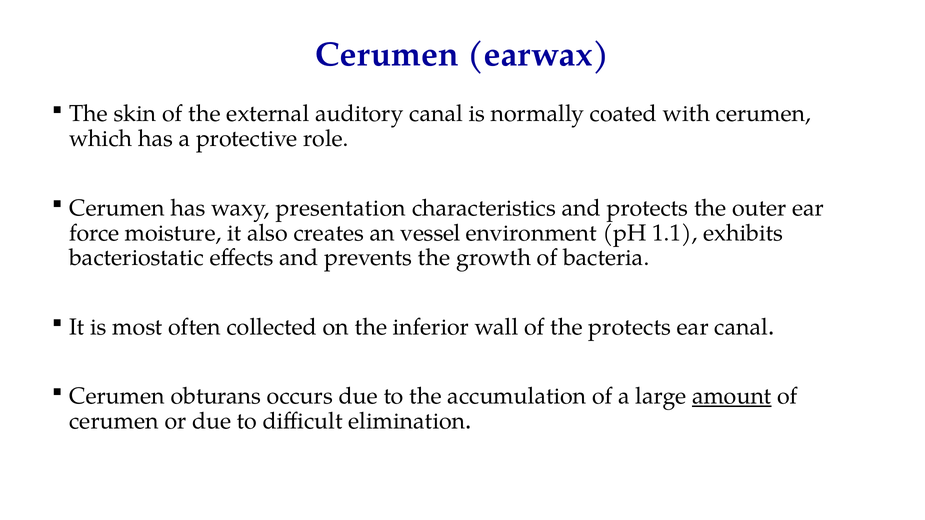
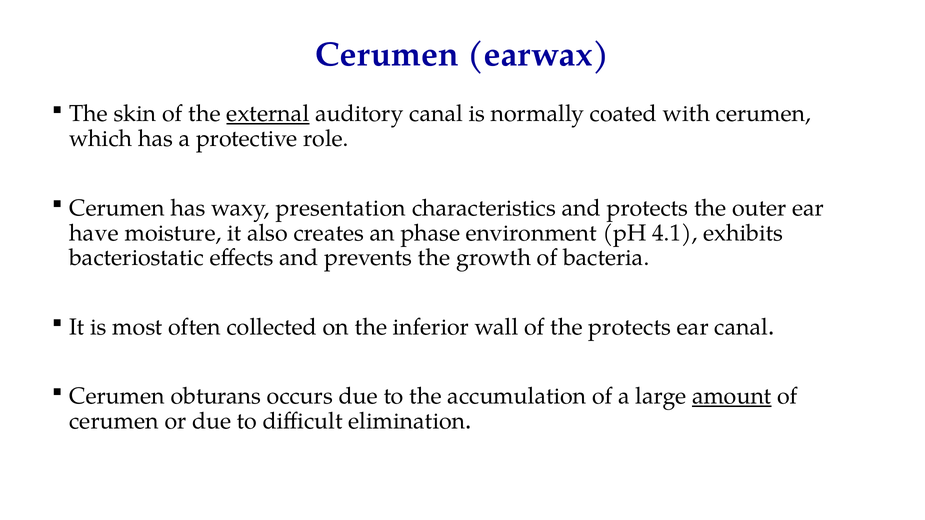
external underline: none -> present
force: force -> have
vessel: vessel -> phase
1.1: 1.1 -> 4.1
